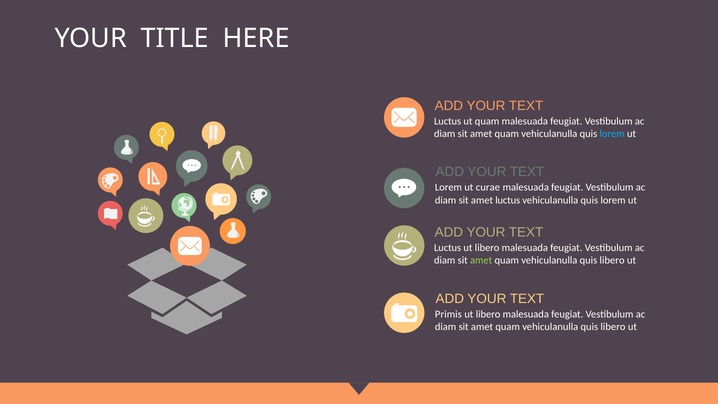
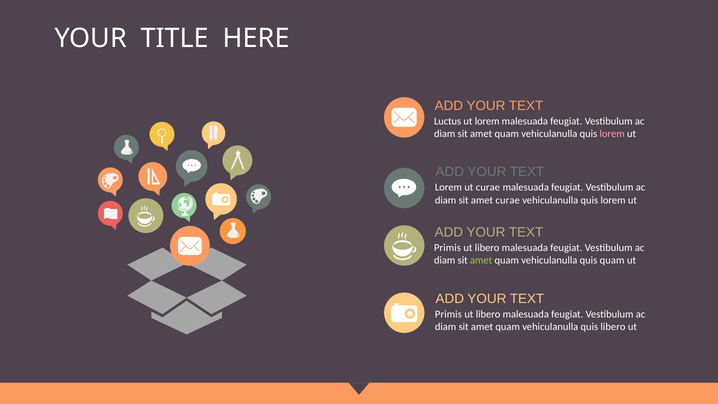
ut quam: quam -> lorem
lorem at (612, 134) colour: light blue -> pink
amet luctus: luctus -> curae
Luctus at (448, 248): Luctus -> Primis
libero at (612, 260): libero -> quam
